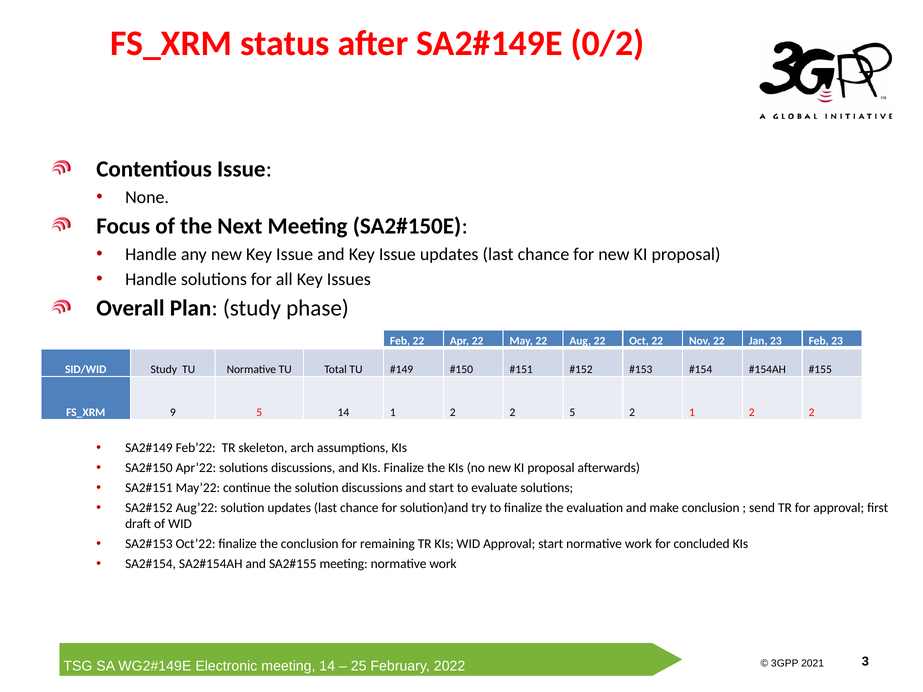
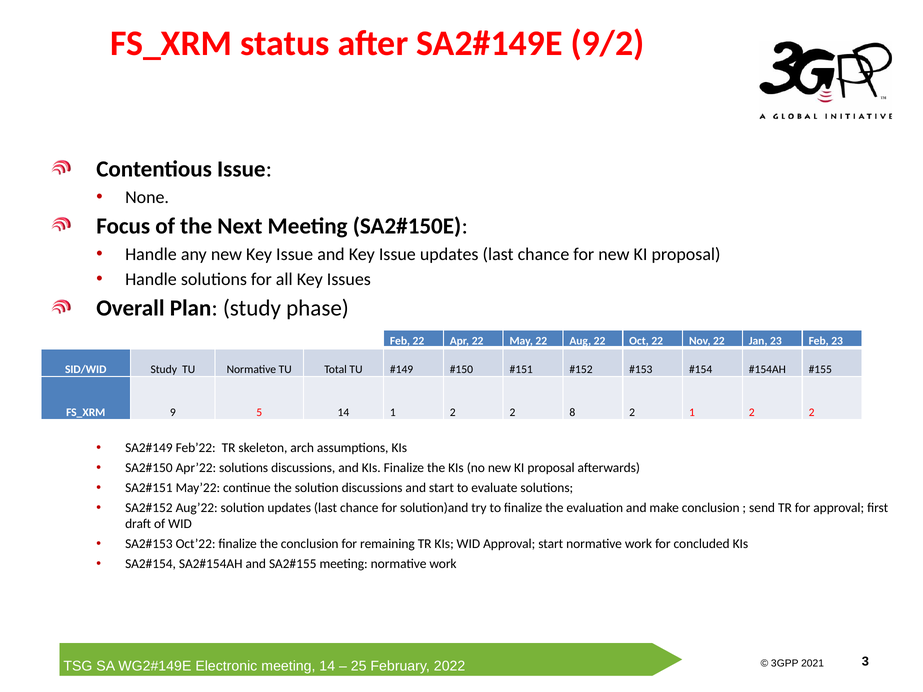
0/2: 0/2 -> 9/2
2 5: 5 -> 8
